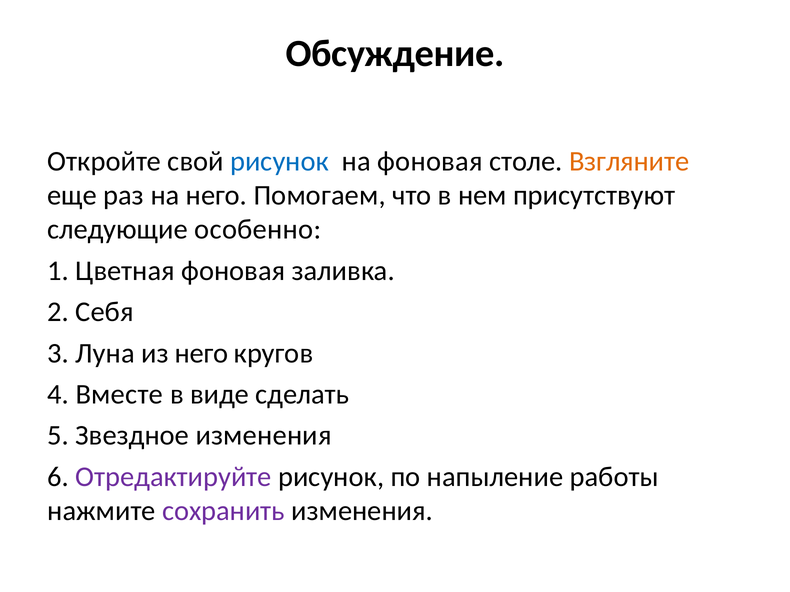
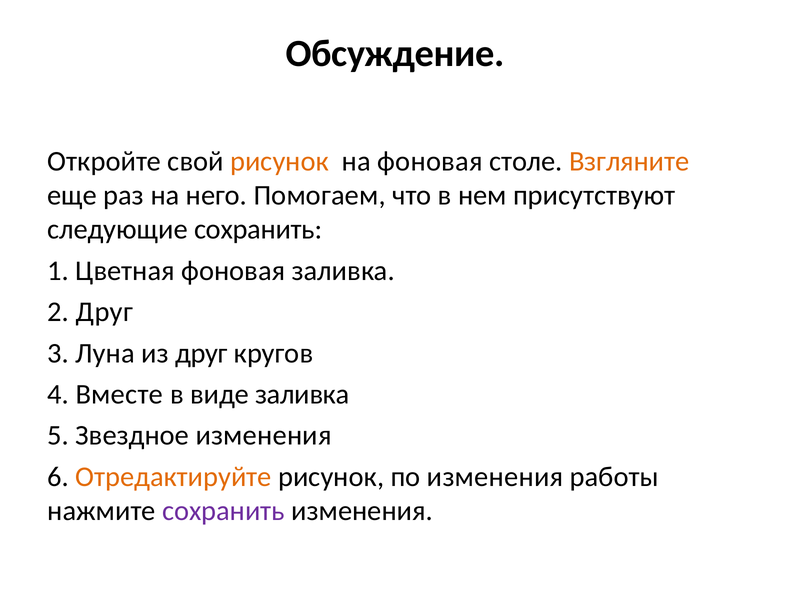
рисунок at (279, 161) colour: blue -> orange
следующие особенно: особенно -> сохранить
2 Себя: Себя -> Друг
из него: него -> друг
виде сделать: сделать -> заливка
Отредактируйте colour: purple -> orange
по напыление: напыление -> изменения
